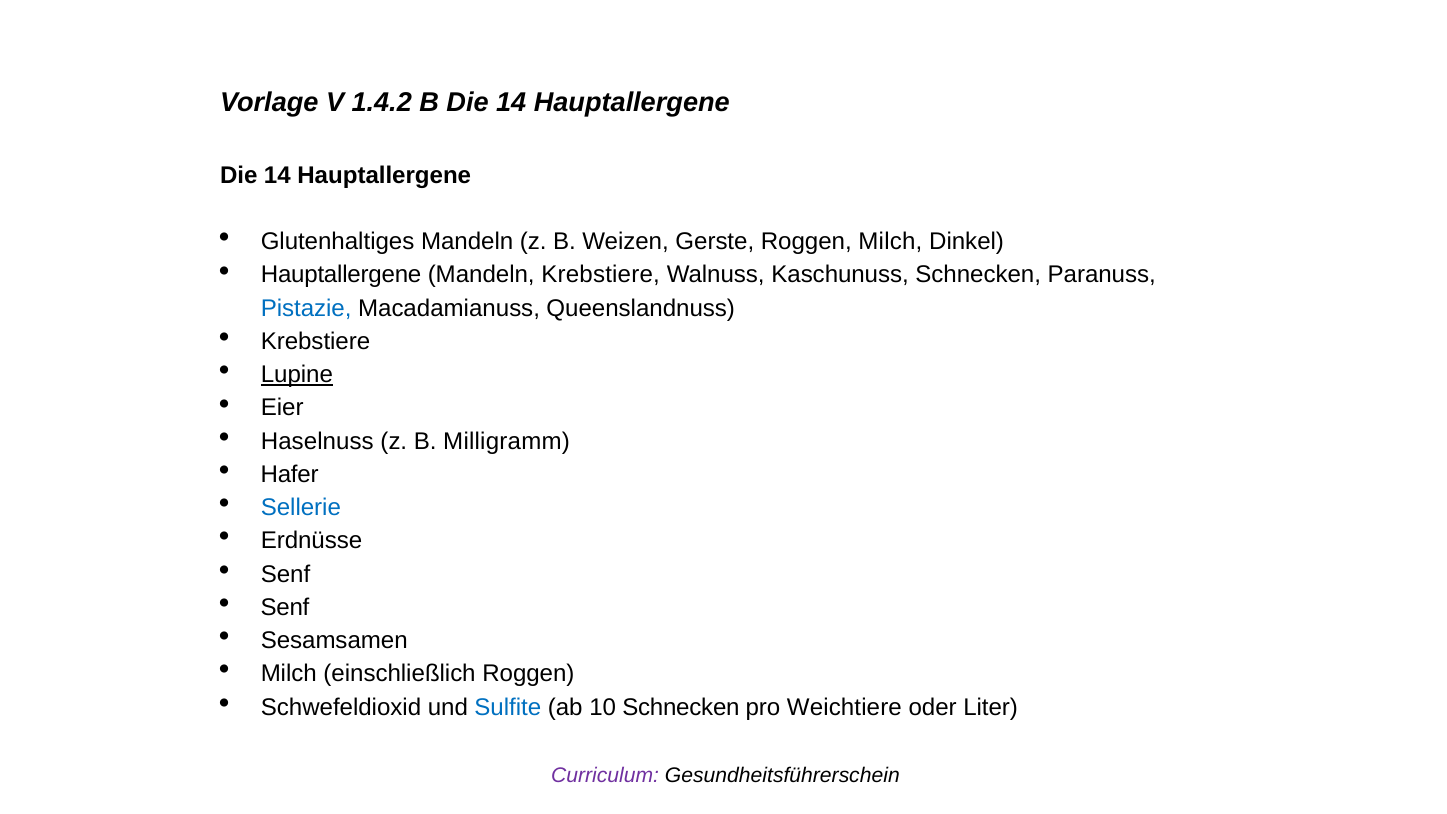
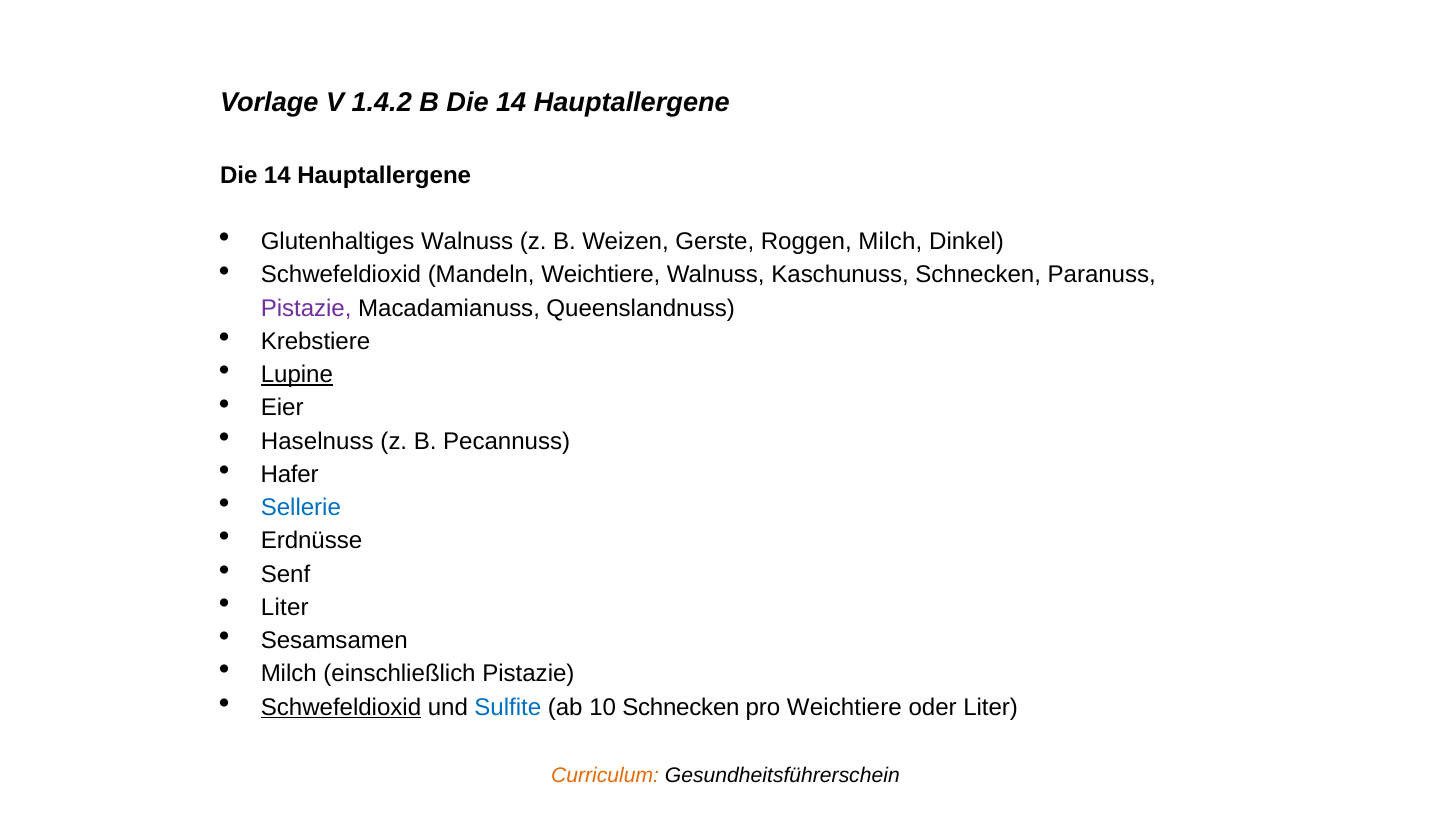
Glutenhaltiges Mandeln: Mandeln -> Walnuss
Hauptallergene at (341, 275): Hauptallergene -> Schwefeldioxid
Mandeln Krebstiere: Krebstiere -> Weichtiere
Pistazie at (306, 308) colour: blue -> purple
Milligramm: Milligramm -> Pecannuss
Senf at (285, 607): Senf -> Liter
einschließlich Roggen: Roggen -> Pistazie
Schwefeldioxid at (341, 707) underline: none -> present
Curriculum colour: purple -> orange
